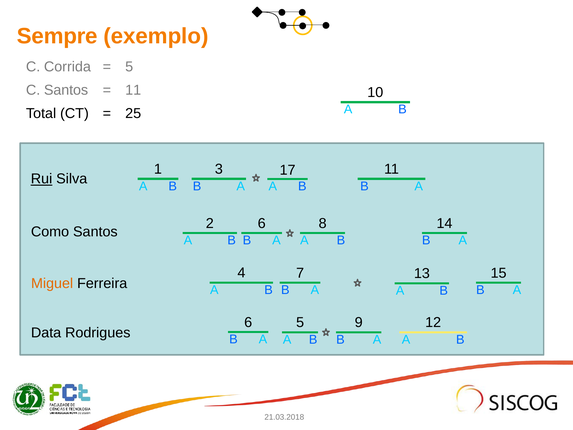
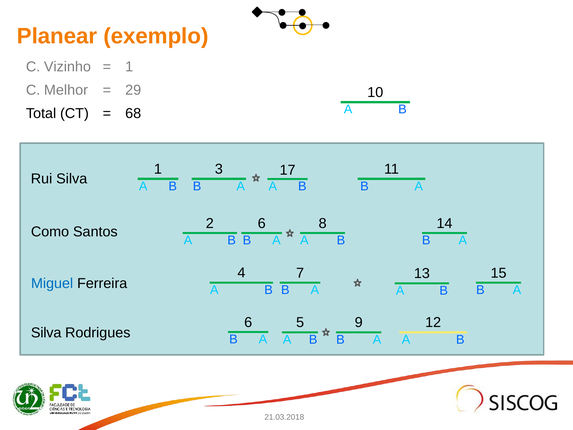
Sempre: Sempre -> Planear
Corrida: Corrida -> Vizinho
5 at (129, 67): 5 -> 1
C Santos: Santos -> Melhor
11 at (133, 90): 11 -> 29
25: 25 -> 68
Rui underline: present -> none
Miguel colour: orange -> blue
Data at (46, 333): Data -> Silva
